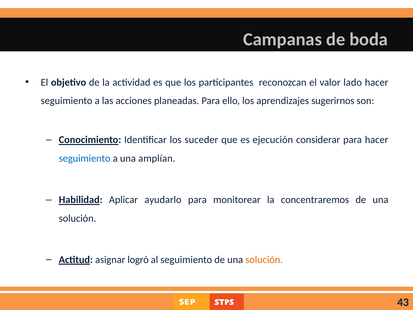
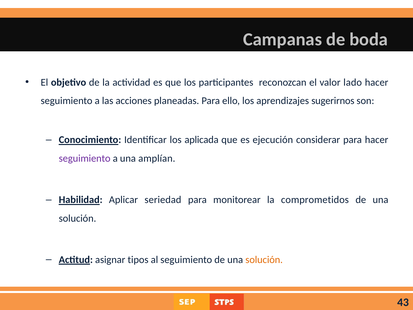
suceder: suceder -> aplicada
seguimiento at (85, 158) colour: blue -> purple
ayudarlo: ayudarlo -> seriedad
concentraremos: concentraremos -> comprometidos
logró: logró -> tipos
